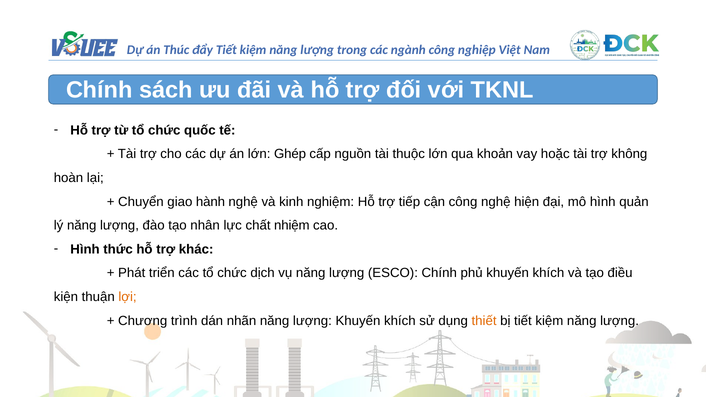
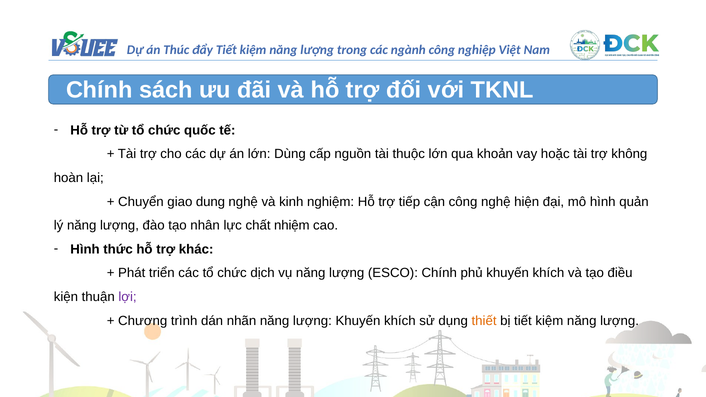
Ghép: Ghép -> Dùng
hành: hành -> dung
lợi colour: orange -> purple
